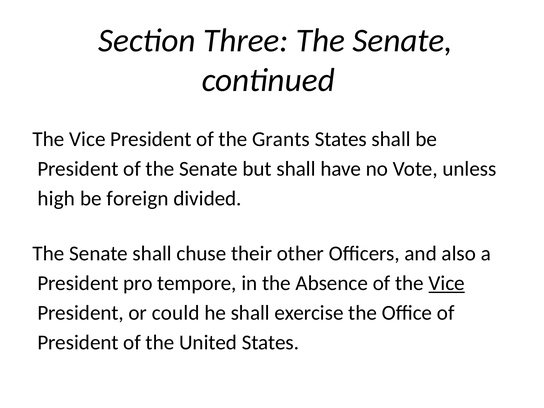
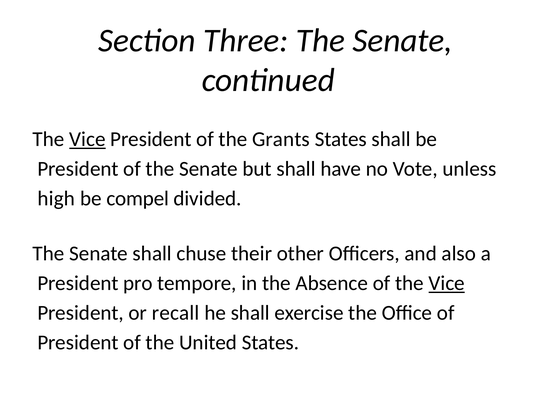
Vice at (87, 139) underline: none -> present
foreign: foreign -> compel
could: could -> recall
